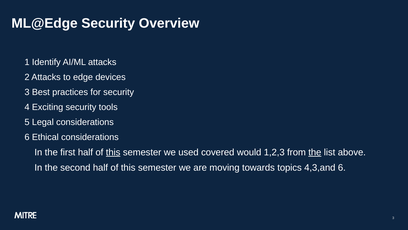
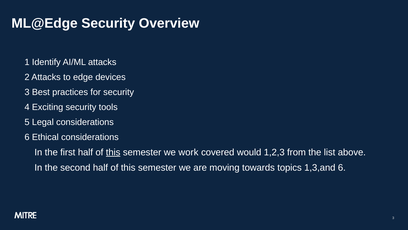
used: used -> work
the at (315, 152) underline: present -> none
4,3,and: 4,3,and -> 1,3,and
